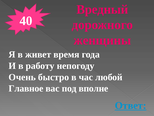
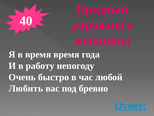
в живет: живет -> время
Главное: Главное -> Любить
вполне: вполне -> бревно
